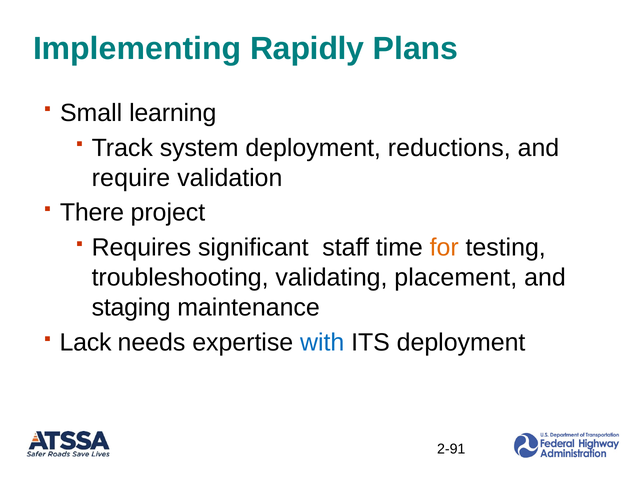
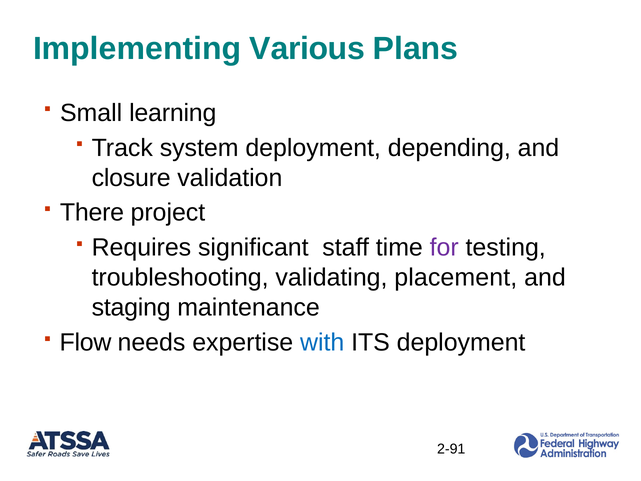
Rapidly: Rapidly -> Various
reductions: reductions -> depending
require: require -> closure
for colour: orange -> purple
Lack: Lack -> Flow
